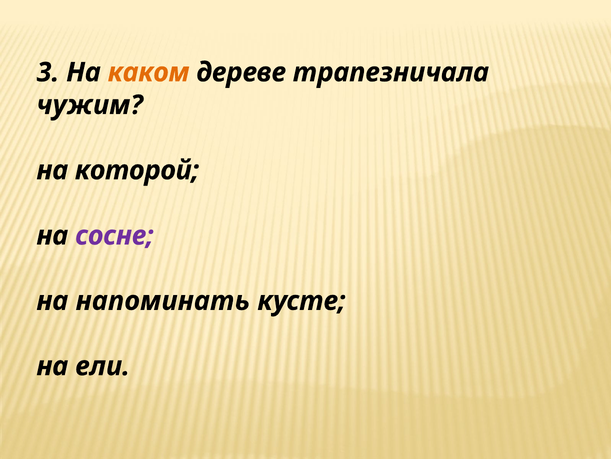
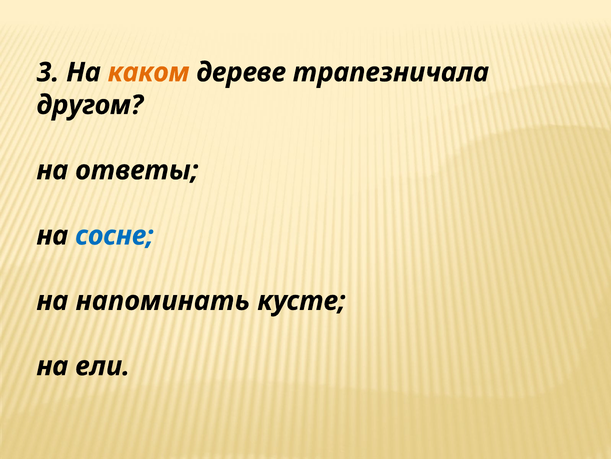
чужим: чужим -> другом
которой: которой -> ответы
сосне colour: purple -> blue
